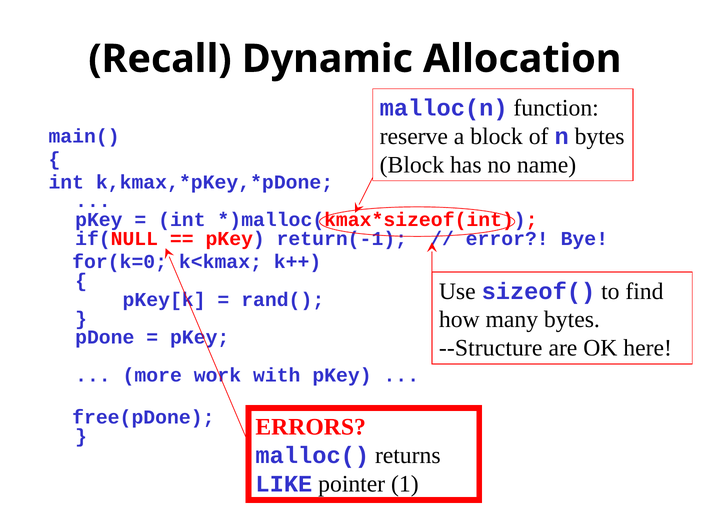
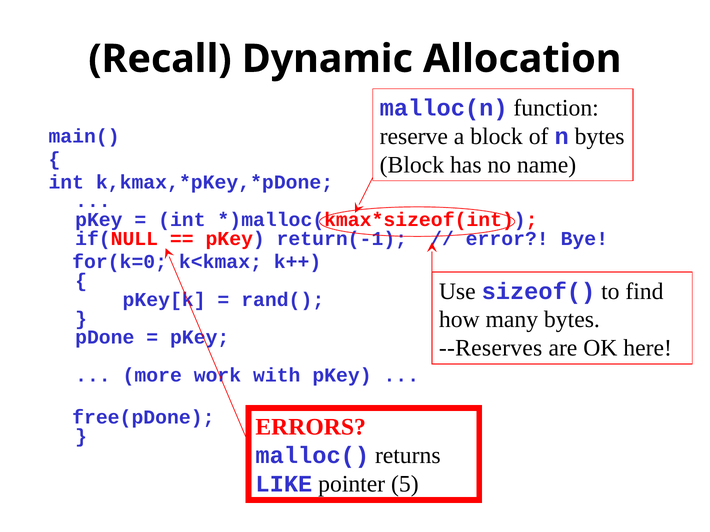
--Structure: --Structure -> --Reserves
1: 1 -> 5
